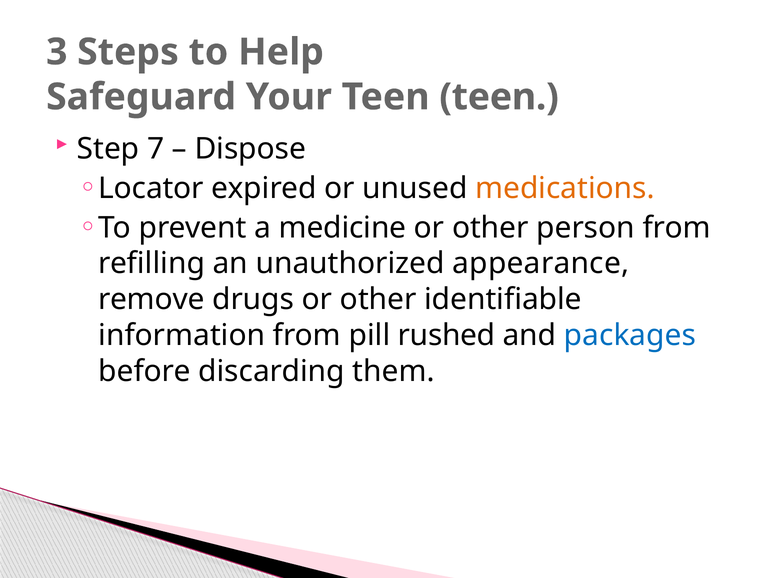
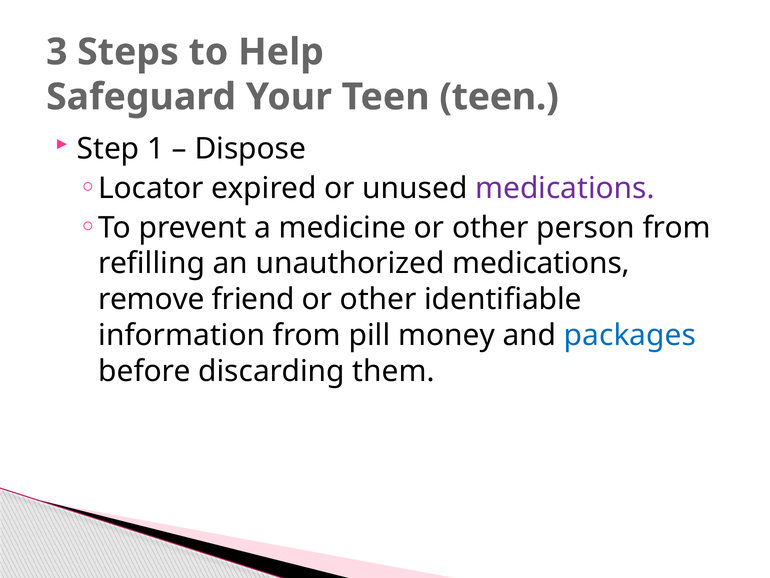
7: 7 -> 1
medications at (565, 188) colour: orange -> purple
unauthorized appearance: appearance -> medications
drugs: drugs -> friend
rushed: rushed -> money
